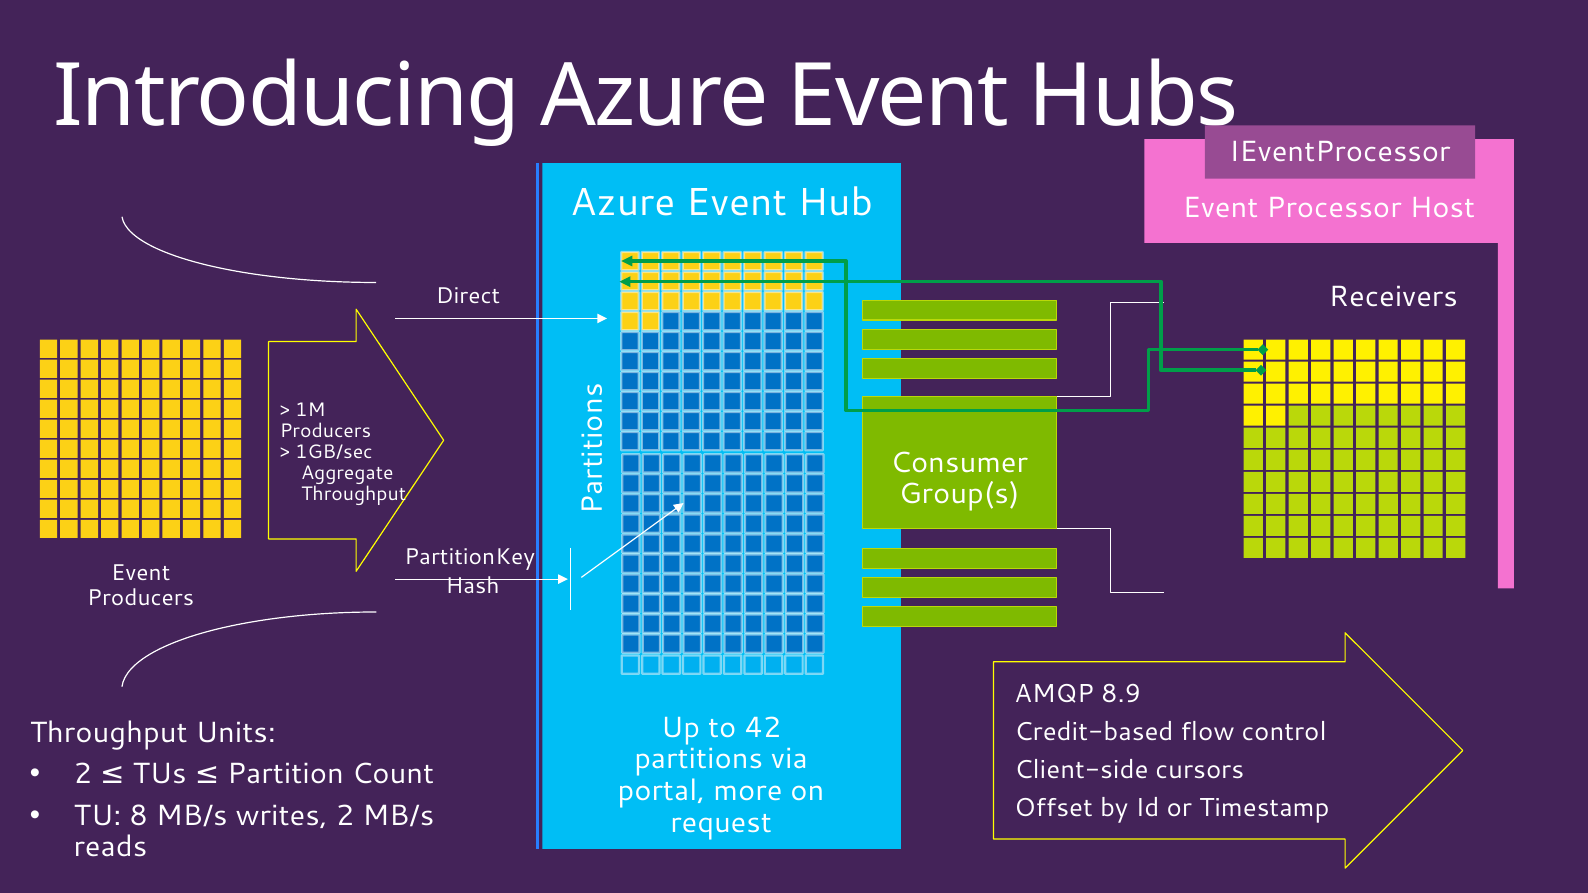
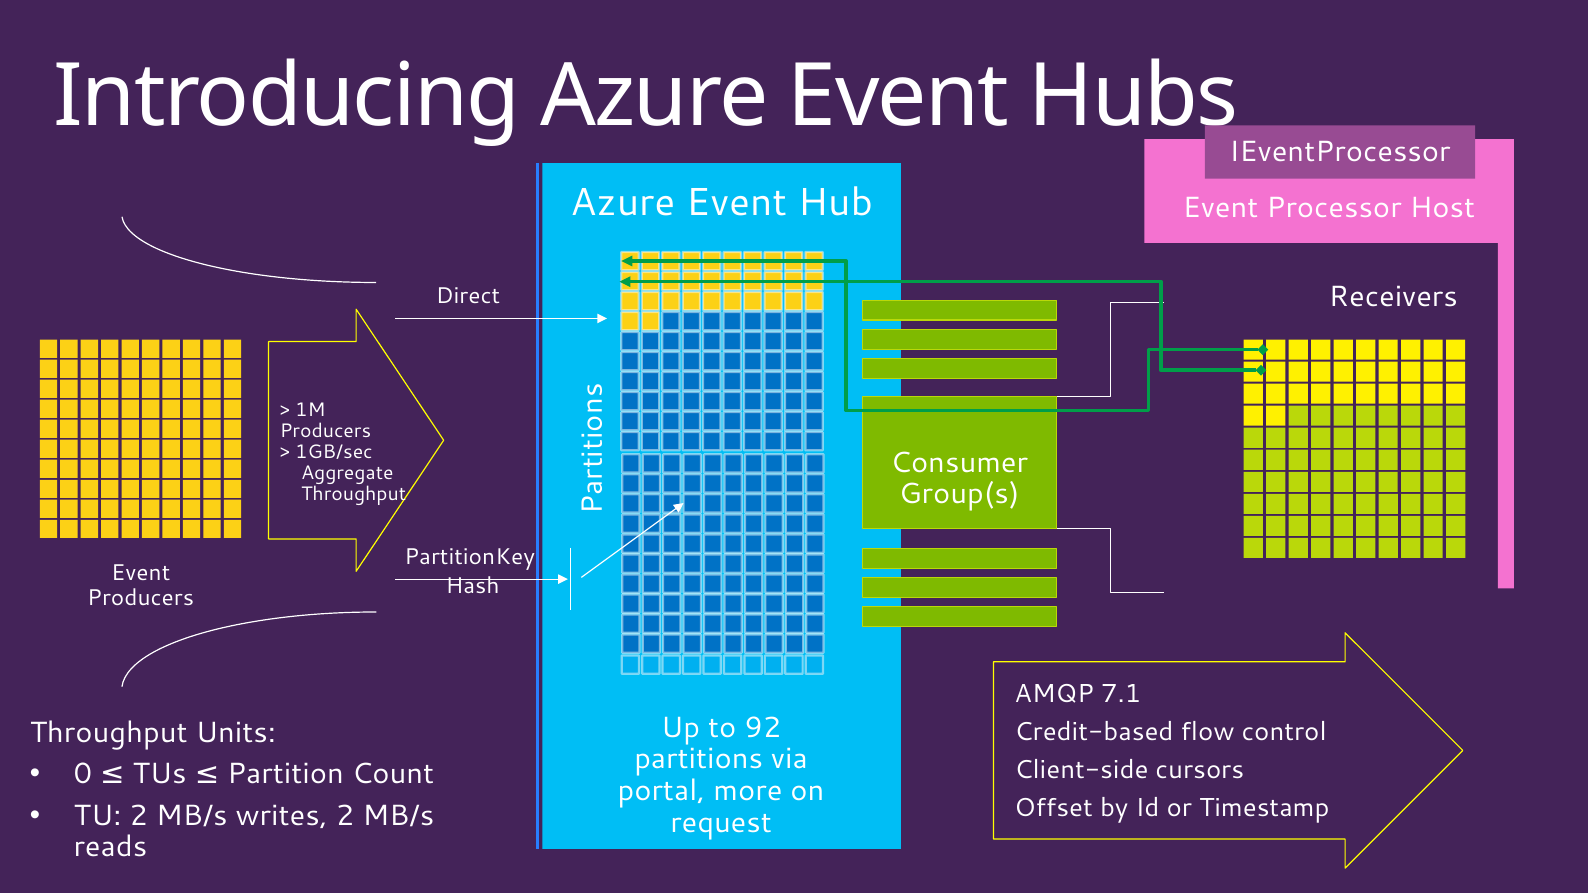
8.9: 8.9 -> 7.1
42: 42 -> 92
2 at (83, 774): 2 -> 0
TU 8: 8 -> 2
